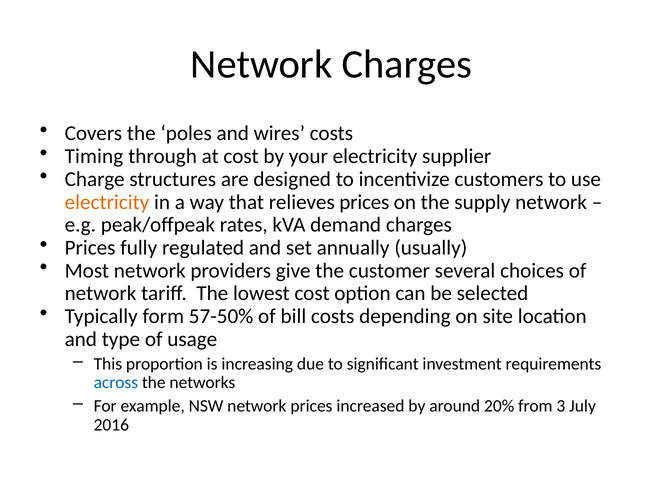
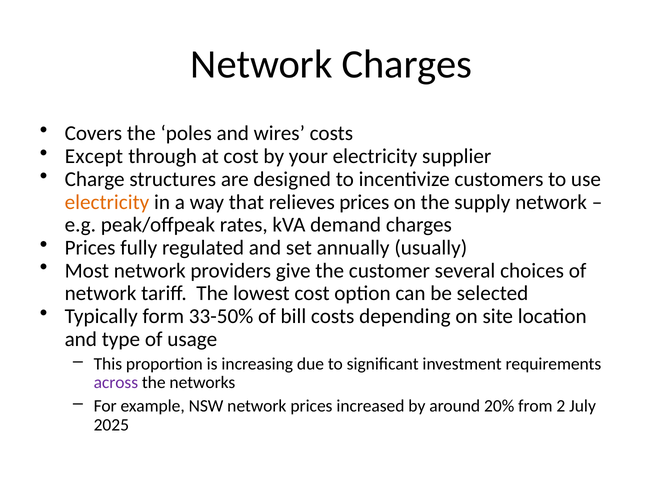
Timing: Timing -> Except
57-50%: 57-50% -> 33-50%
across colour: blue -> purple
3: 3 -> 2
2016: 2016 -> 2025
